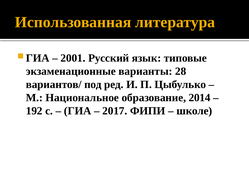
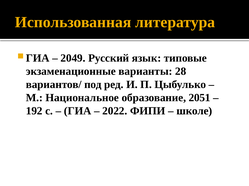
2001: 2001 -> 2049
2014: 2014 -> 2051
2017: 2017 -> 2022
